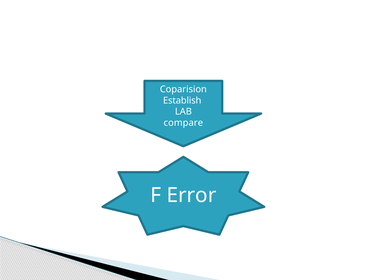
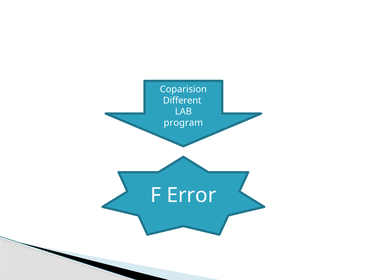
Establish: Establish -> Different
compare: compare -> program
